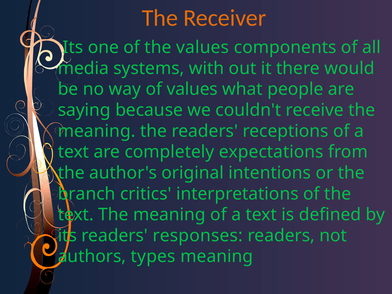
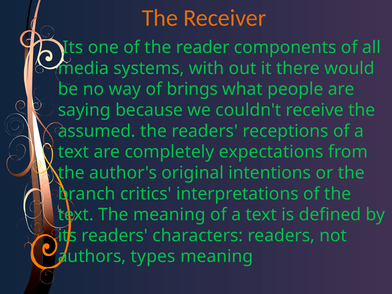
the values: values -> reader
of values: values -> brings
meaning at (97, 131): meaning -> assumed
responses: responses -> characters
